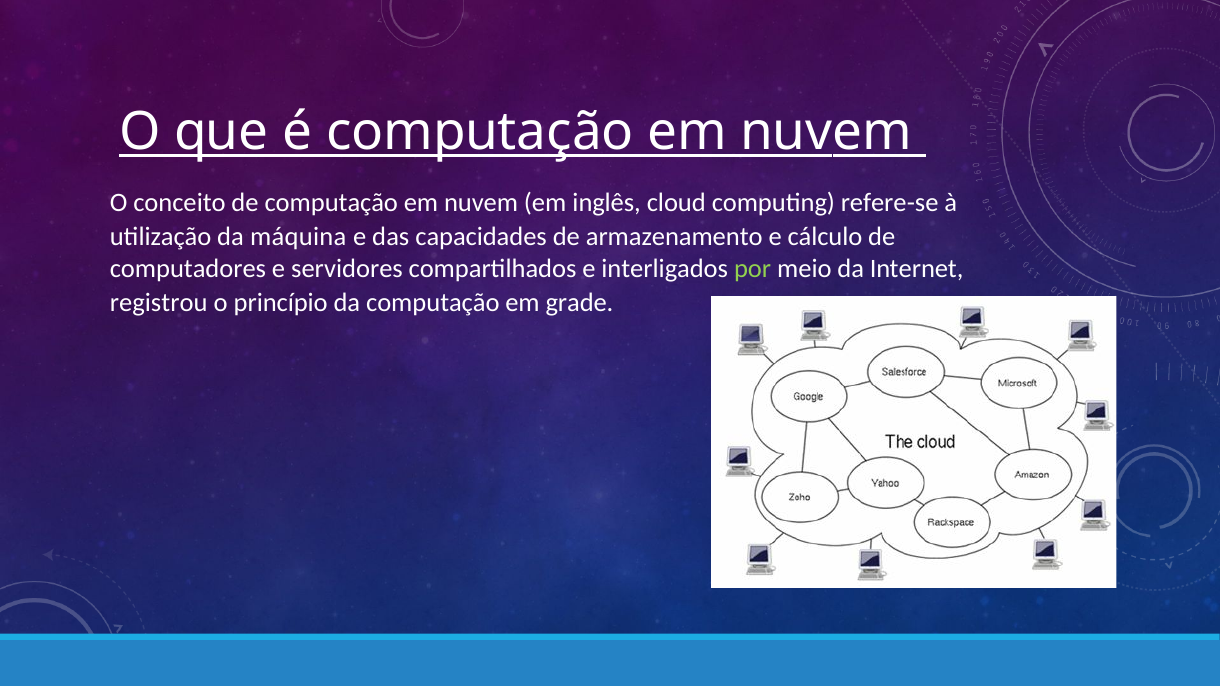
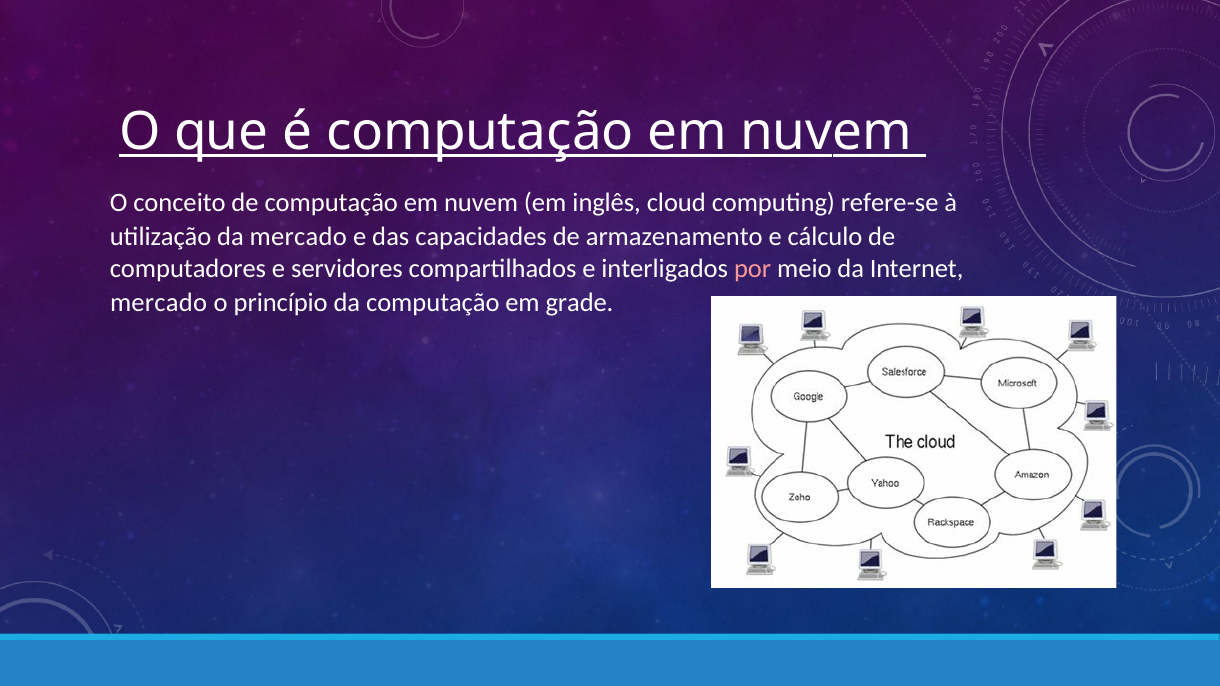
da máquina: máquina -> mercado
por colour: light green -> pink
registrou at (159, 303): registrou -> mercado
